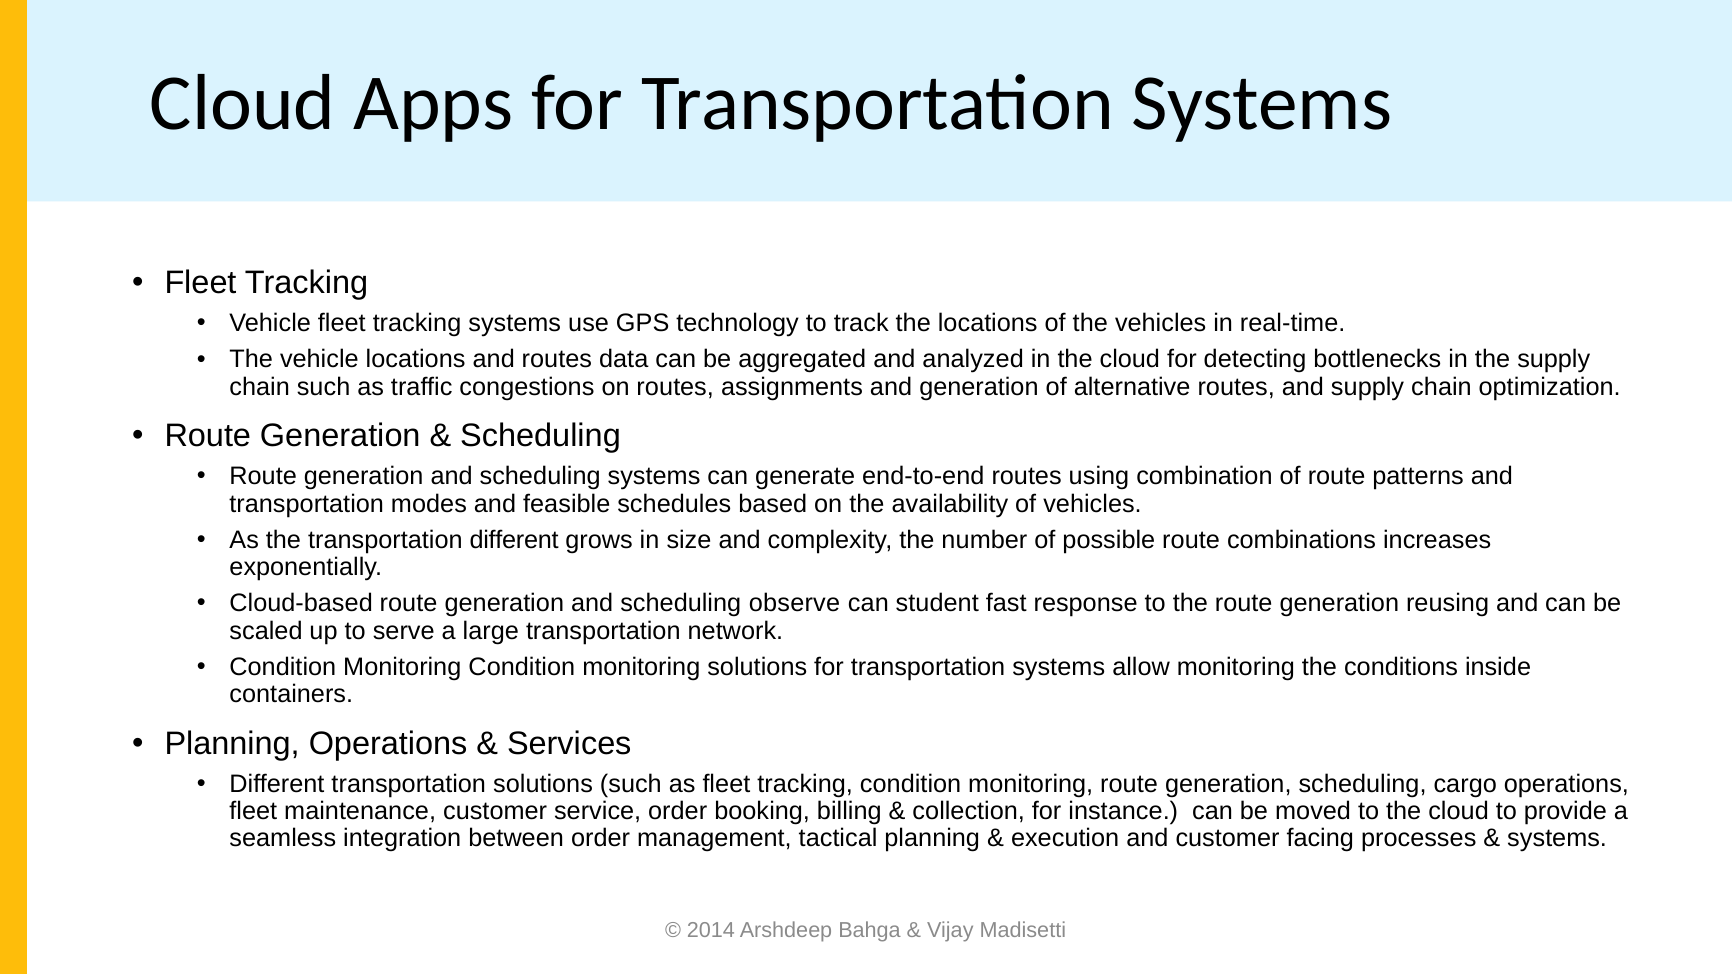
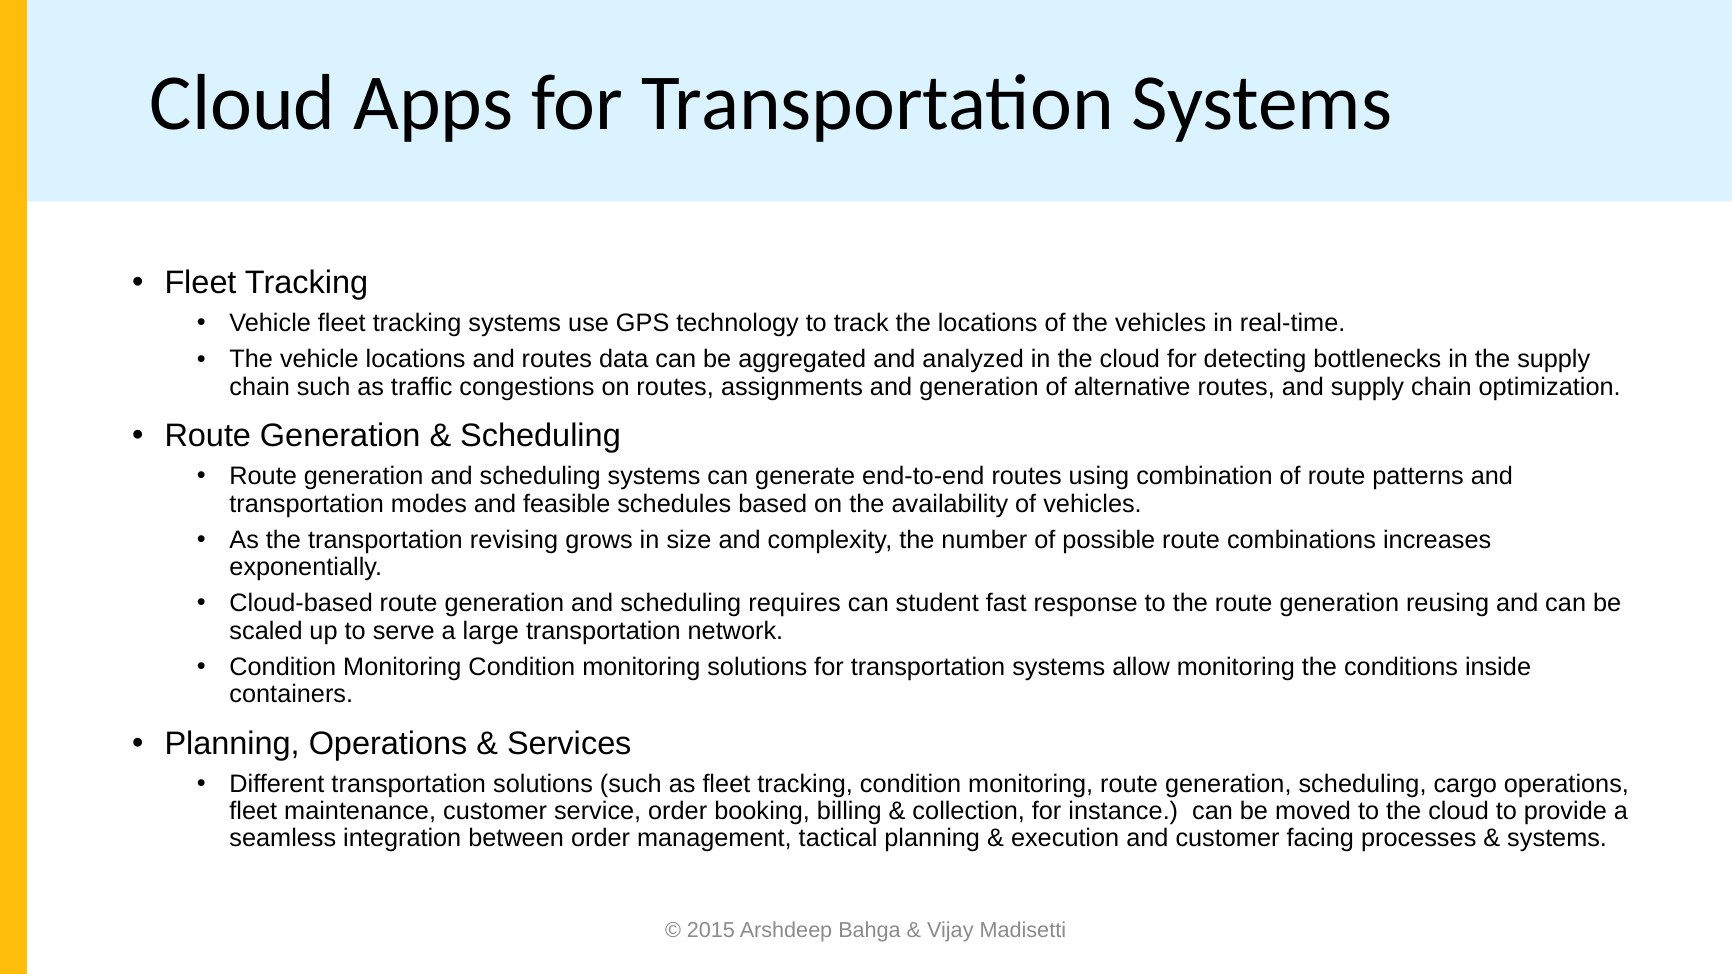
transportation different: different -> revising
observe: observe -> requires
2014: 2014 -> 2015
